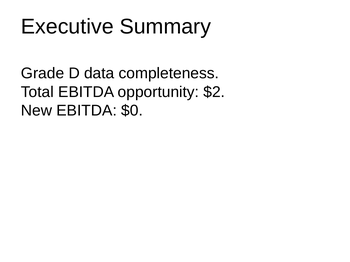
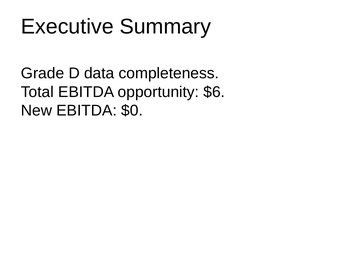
$2: $2 -> $6
